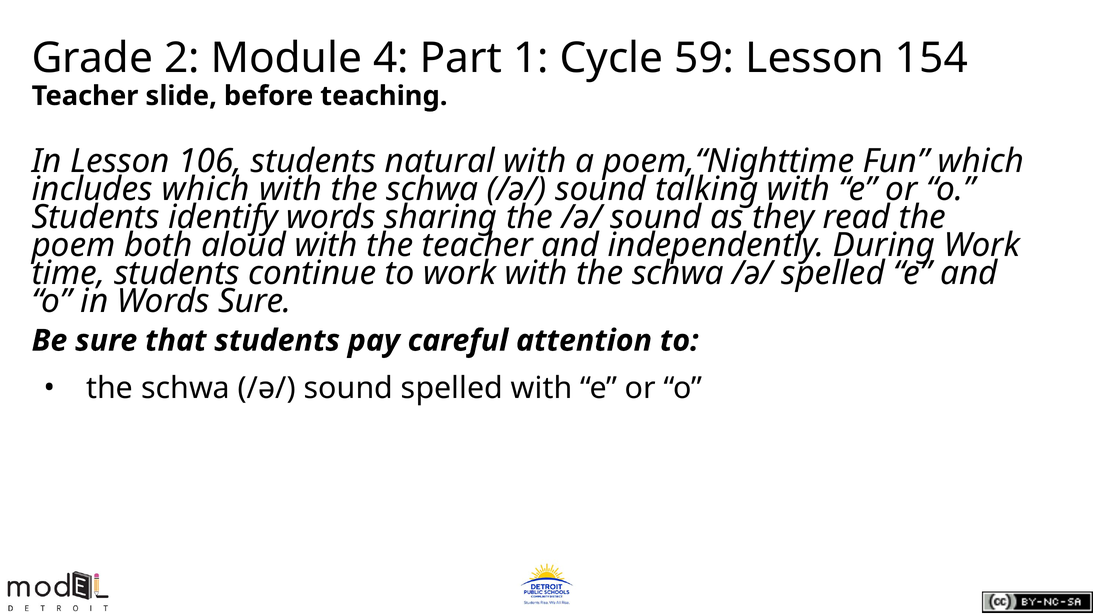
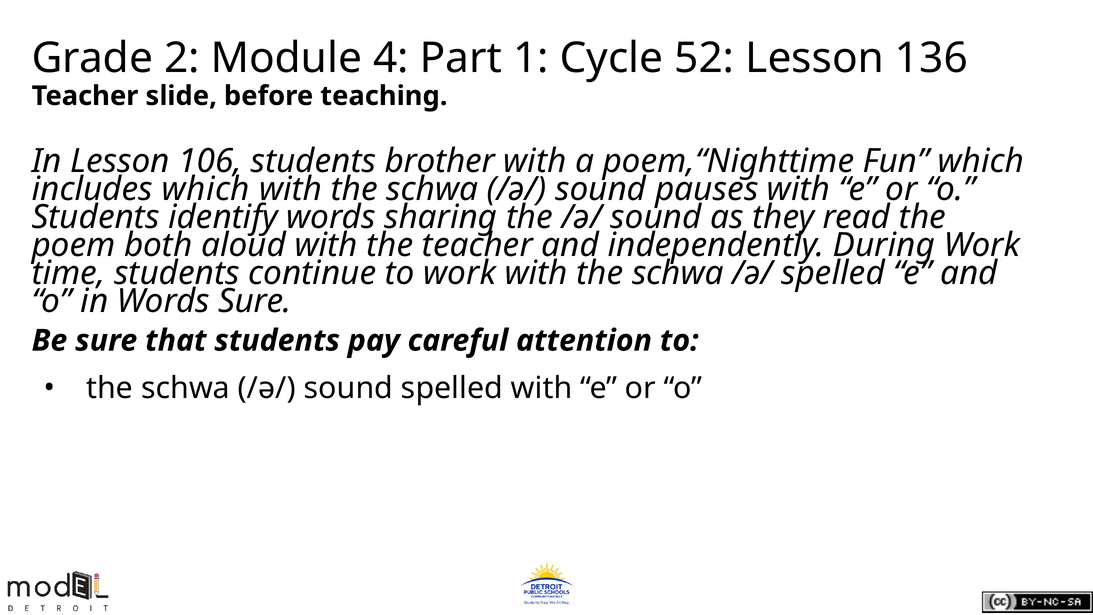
59: 59 -> 52
154: 154 -> 136
natural: natural -> brother
talking: talking -> pauses
